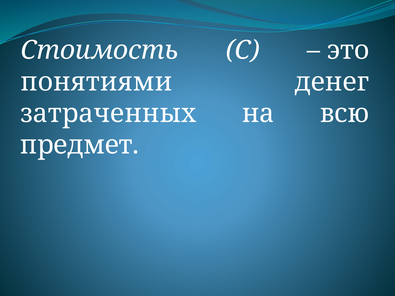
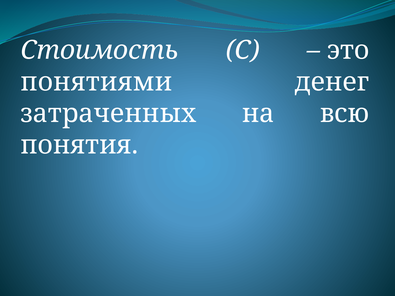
предмет: предмет -> понятия
